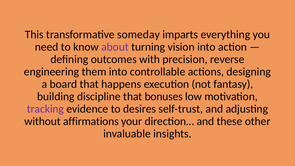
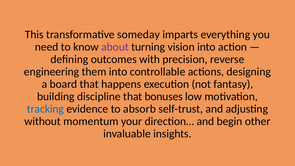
tracking colour: purple -> blue
desires: desires -> absorb
affirmations: affirmations -> momentum
these: these -> begin
